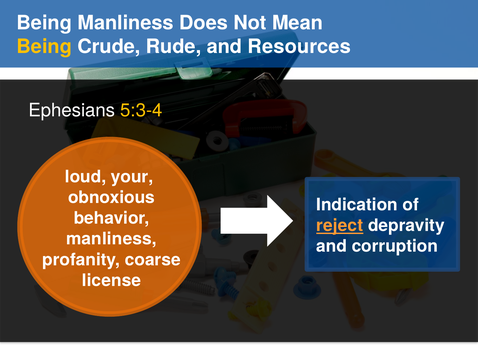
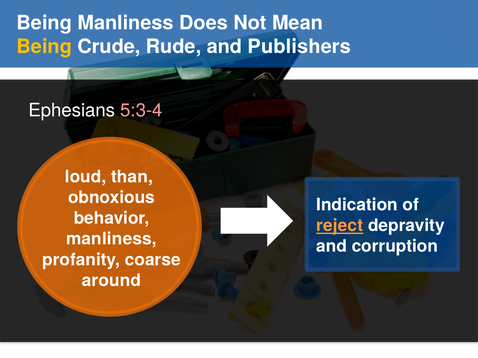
Resources: Resources -> Publishers
5:3-4 colour: yellow -> pink
your: your -> than
license: license -> around
